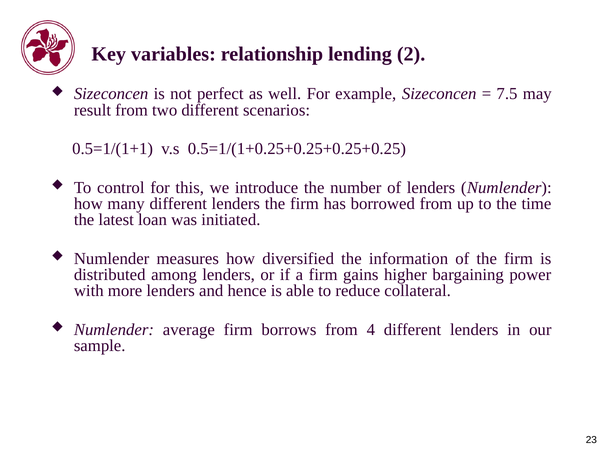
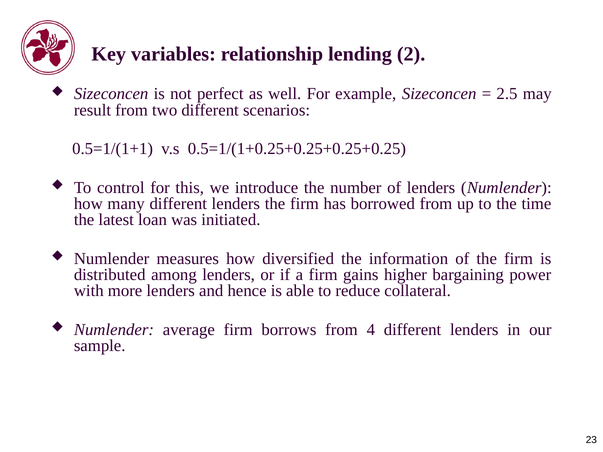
7.5: 7.5 -> 2.5
